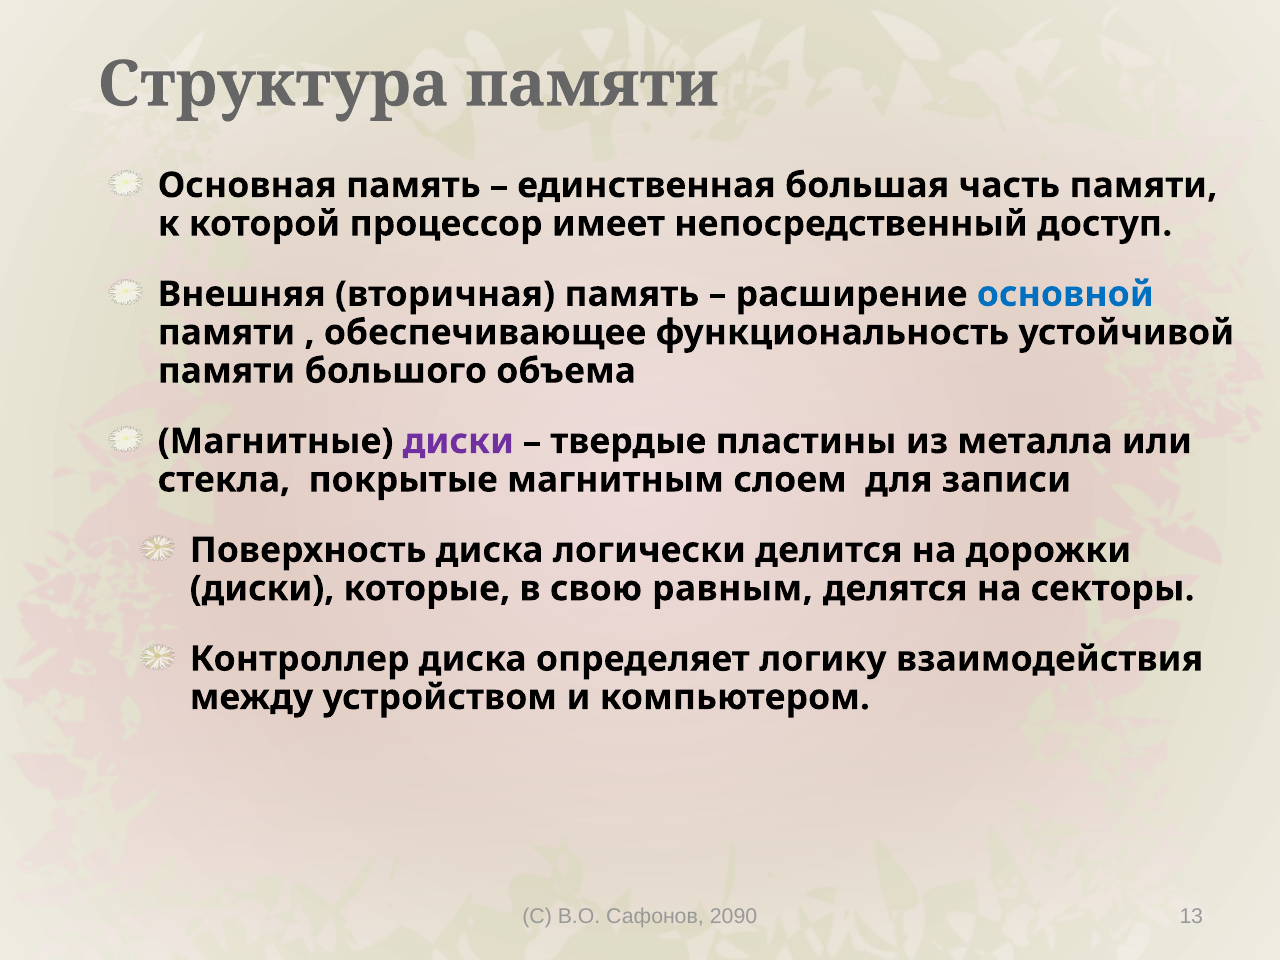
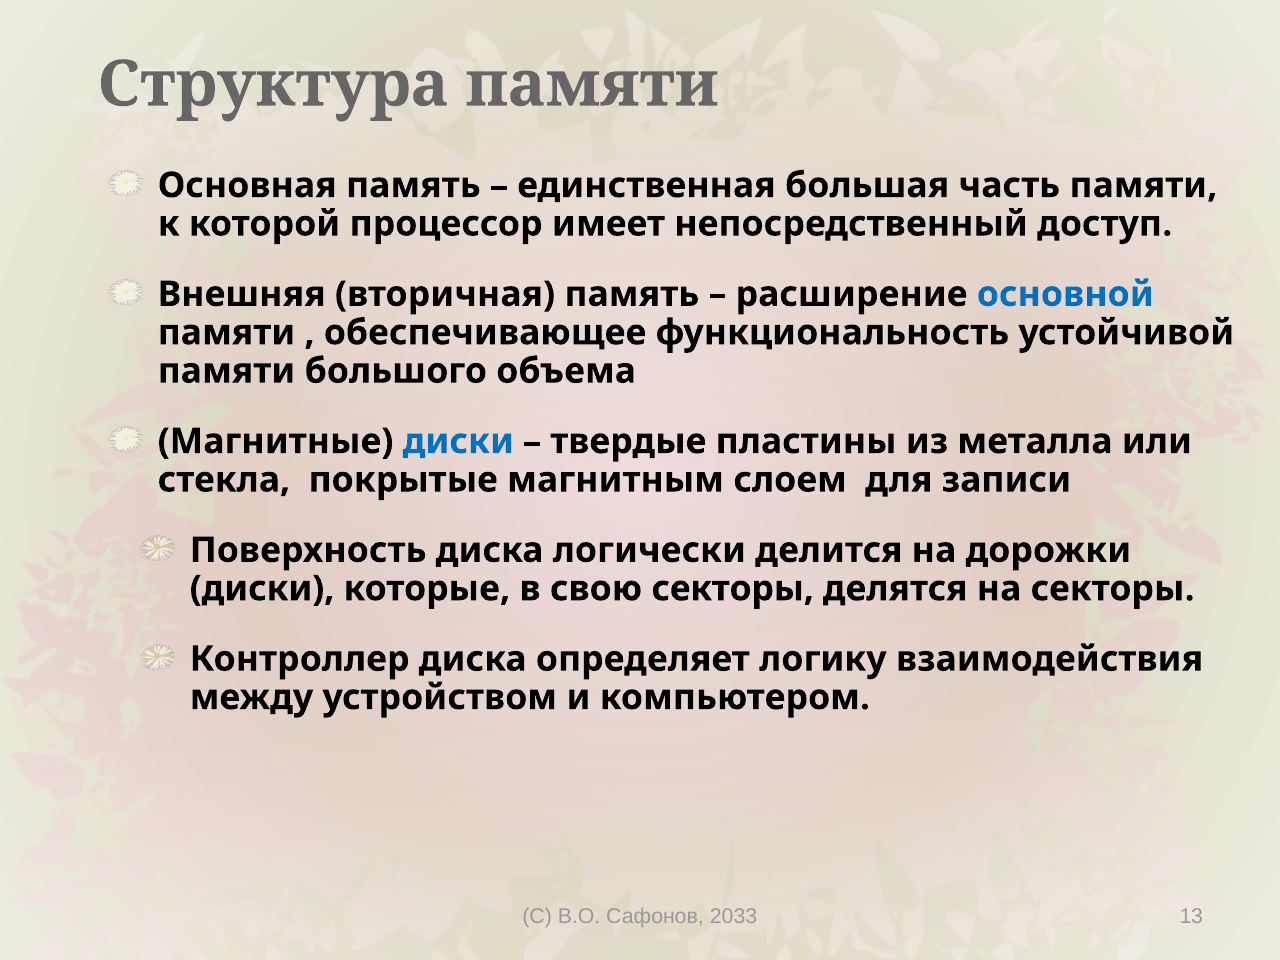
диски at (458, 441) colour: purple -> blue
свою равным: равным -> секторы
2090: 2090 -> 2033
